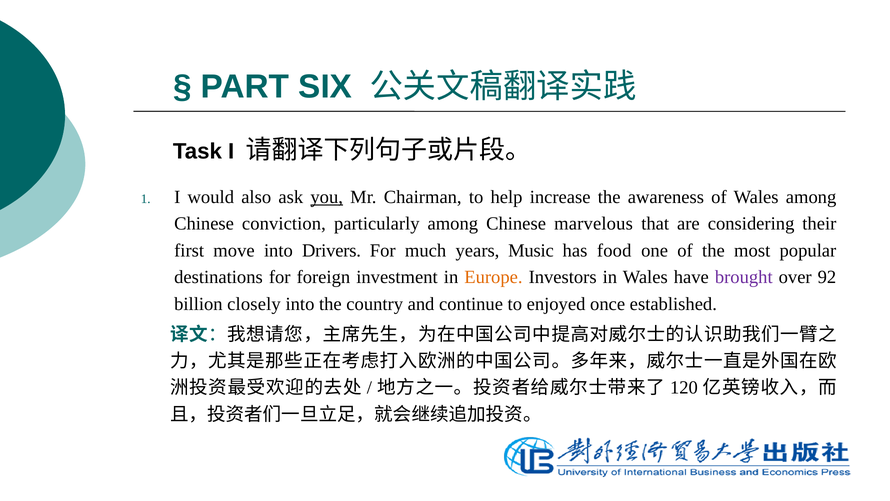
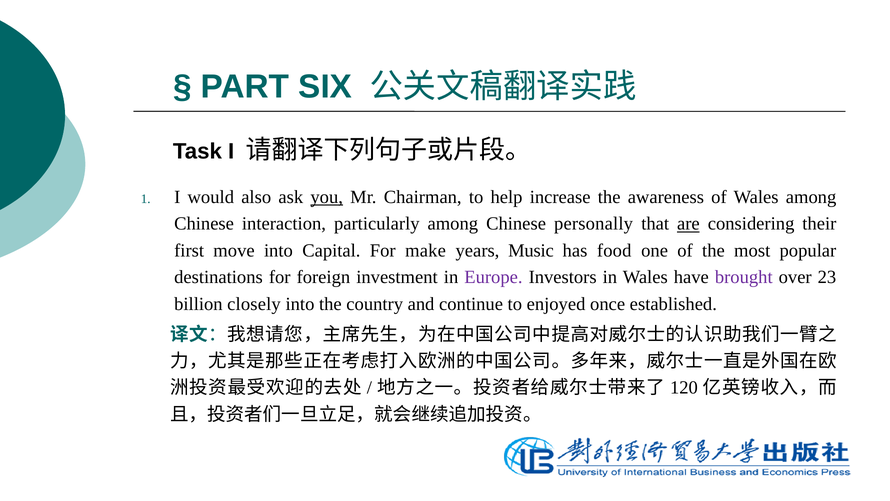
conviction: conviction -> interaction
marvelous: marvelous -> personally
are underline: none -> present
Drivers: Drivers -> Capital
much: much -> make
Europe colour: orange -> purple
92: 92 -> 23
